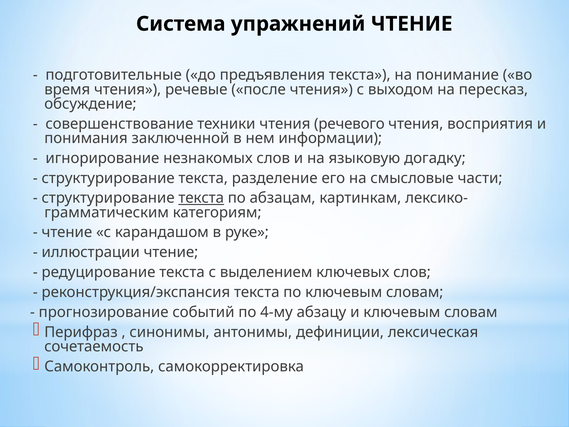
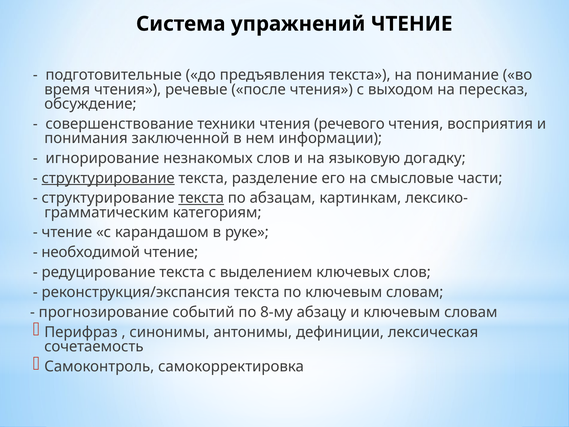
структурирование at (108, 178) underline: none -> present
иллюстрации: иллюстрации -> необходимой
4-му: 4-му -> 8-му
